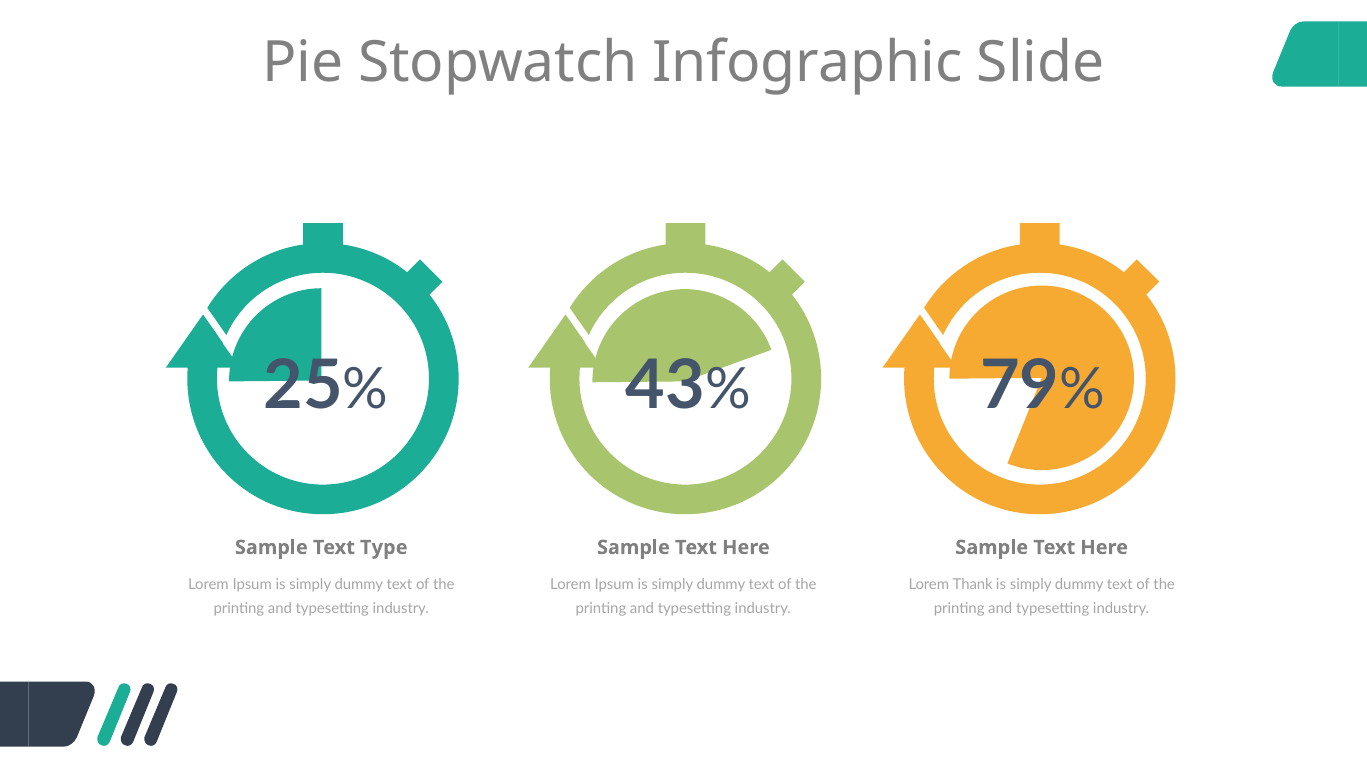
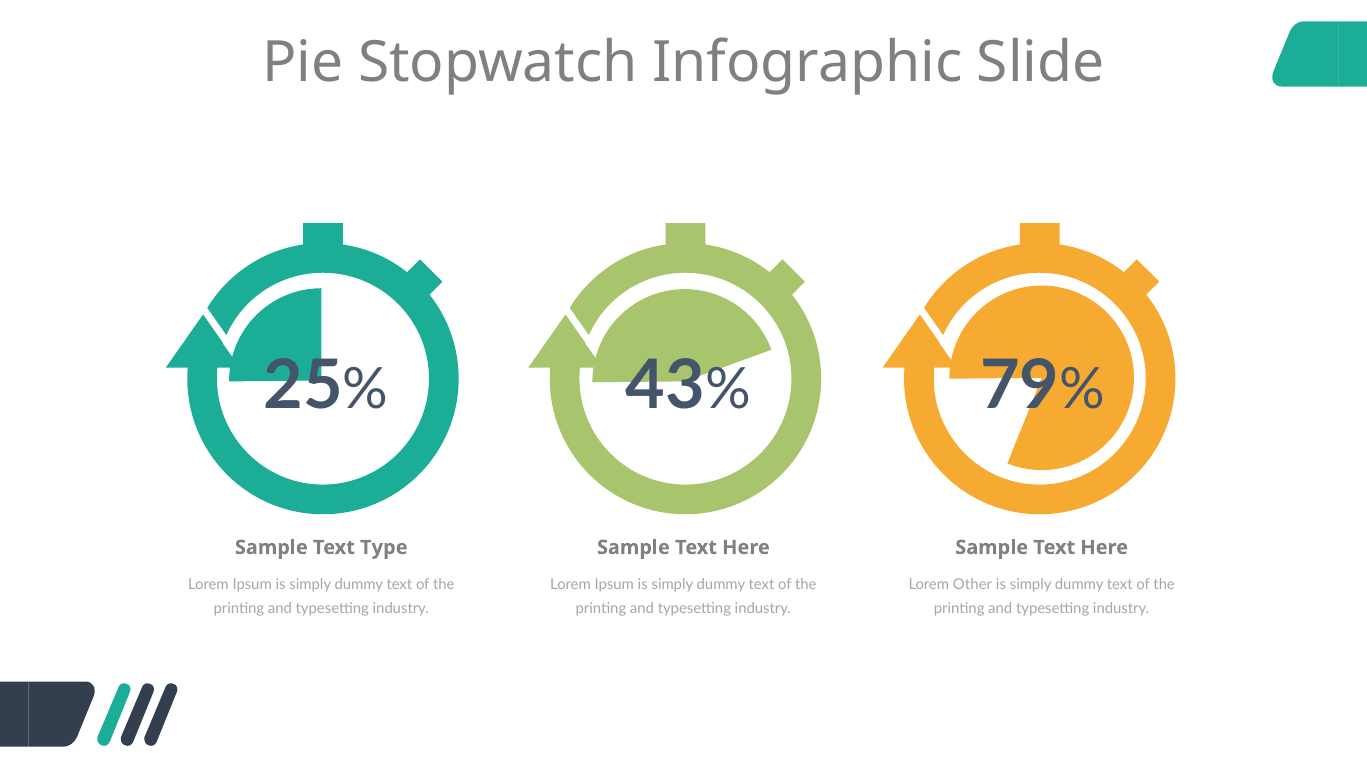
Thank: Thank -> Other
